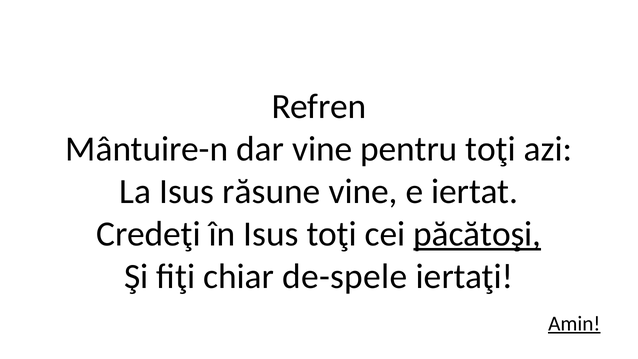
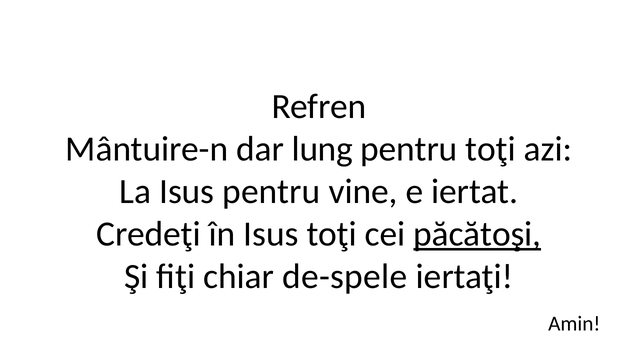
dar vine: vine -> lung
Isus răsune: răsune -> pentru
Amin underline: present -> none
